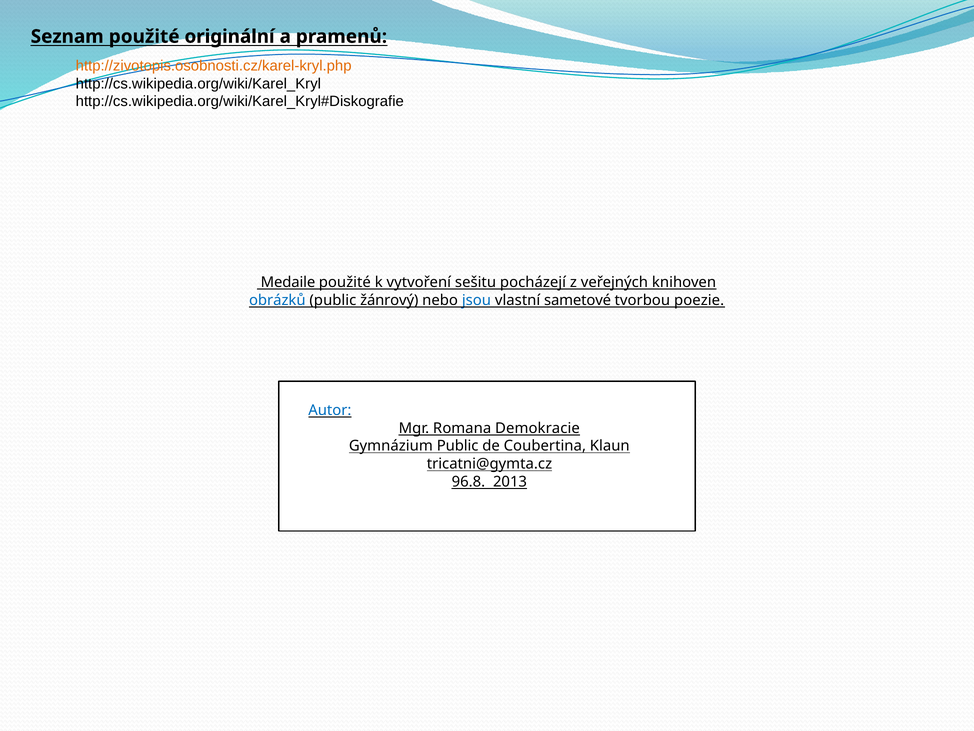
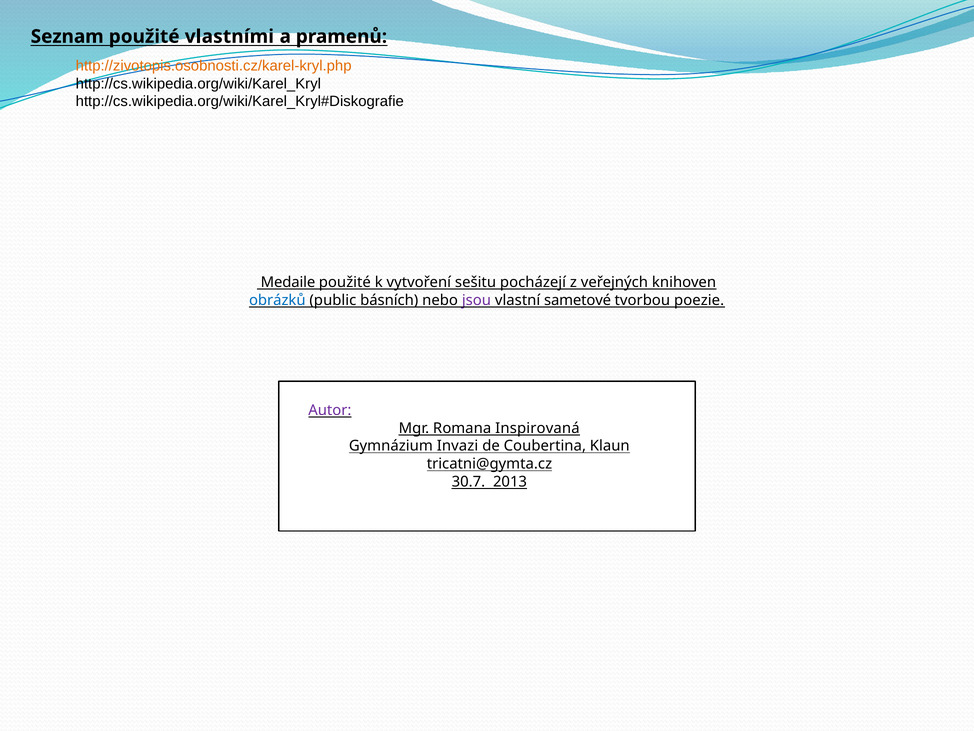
originální: originální -> vlastními
žánrový: žánrový -> básních
jsou colour: blue -> purple
Autor colour: blue -> purple
Demokracie: Demokracie -> Inspirovaná
Gymnázium Public: Public -> Invazi
96.8: 96.8 -> 30.7
